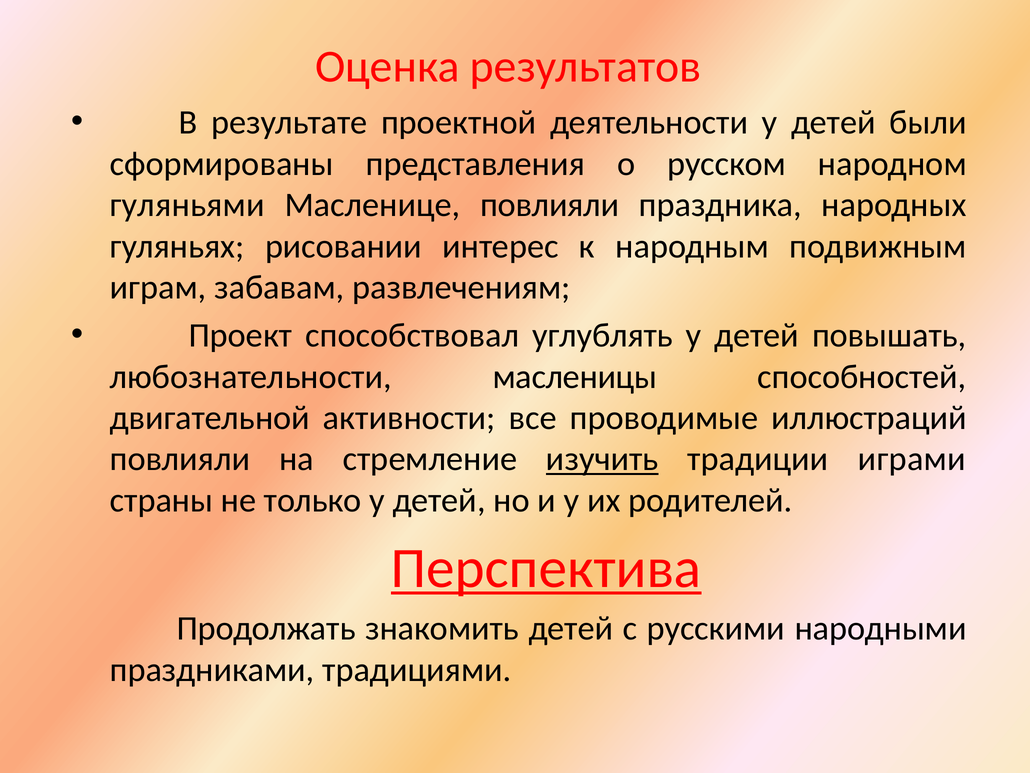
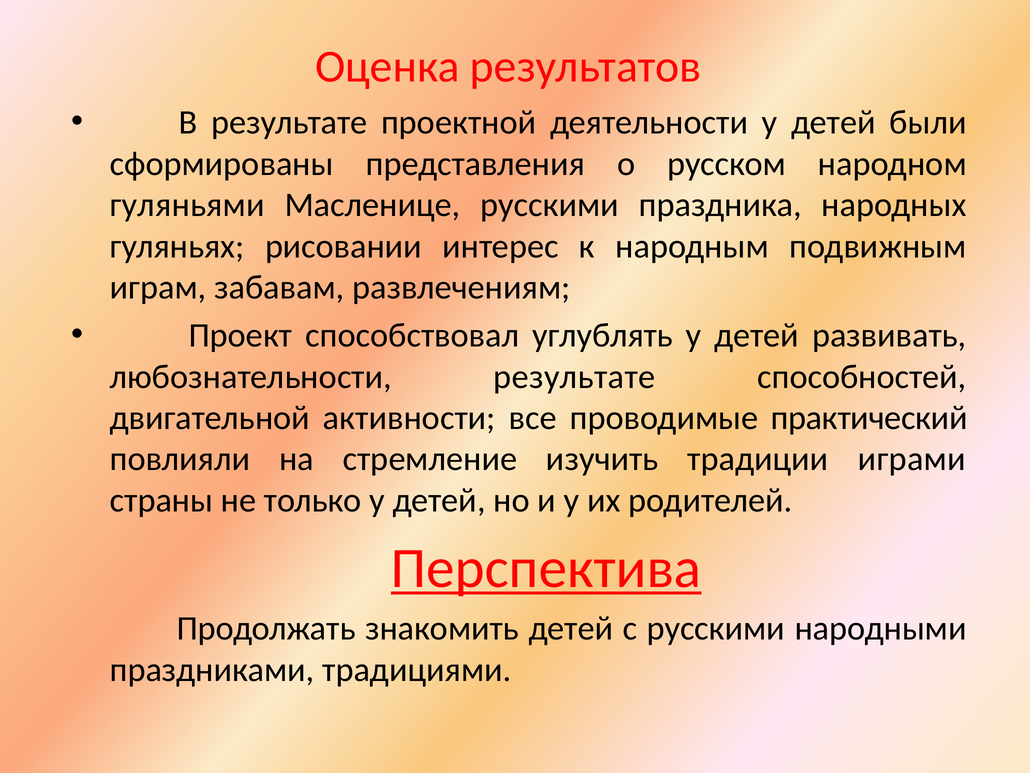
Масленице повлияли: повлияли -> русскими
повышать: повышать -> развивать
любознательности масленицы: масленицы -> результате
иллюстраций: иллюстраций -> практический
изучить underline: present -> none
